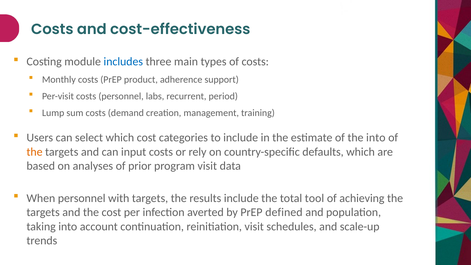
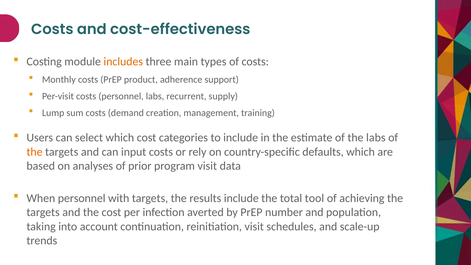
includes colour: blue -> orange
period: period -> supply
the into: into -> labs
defined: defined -> number
